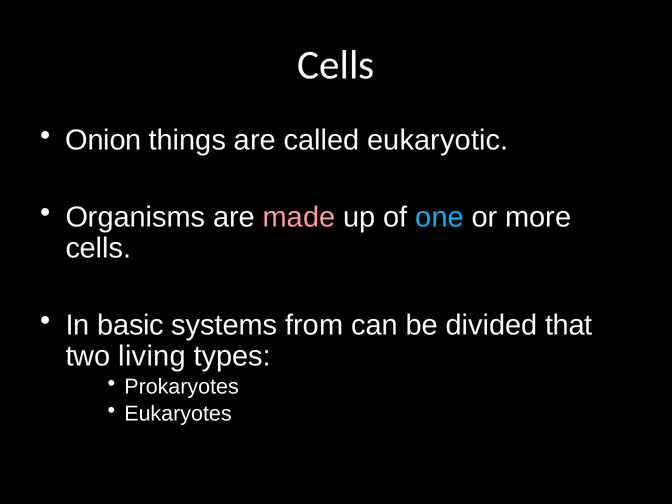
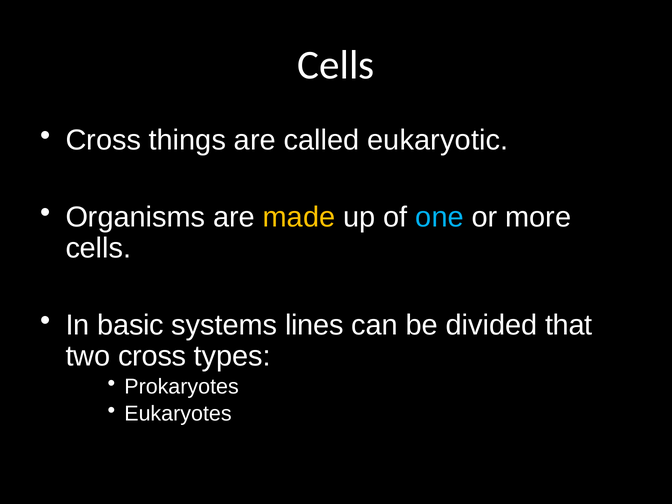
Onion at (103, 140): Onion -> Cross
made colour: pink -> yellow
from: from -> lines
two living: living -> cross
